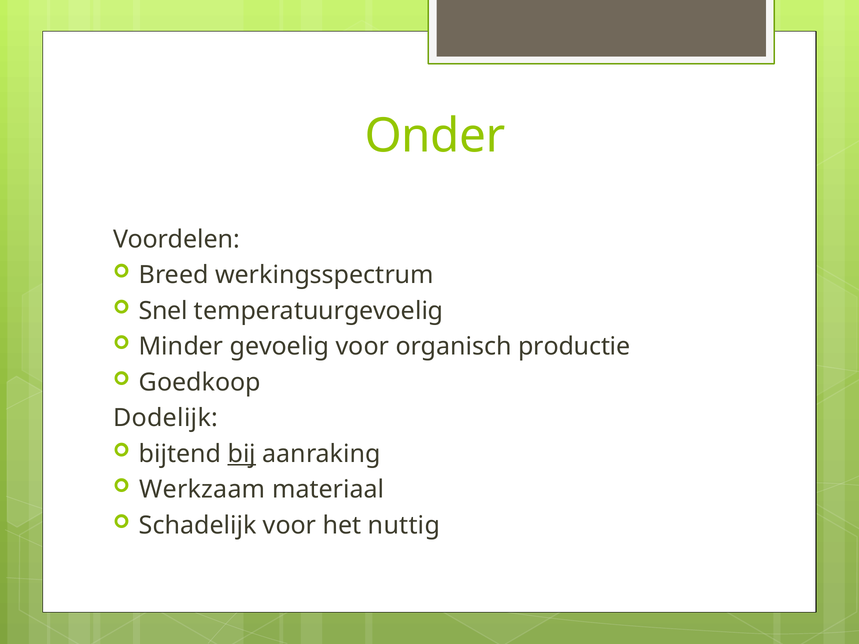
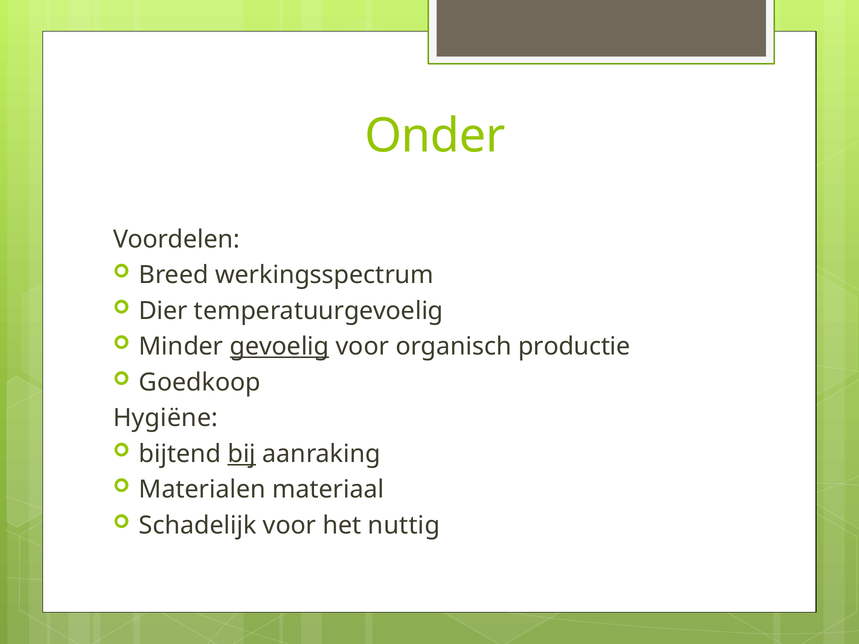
Snel: Snel -> Dier
gevoelig underline: none -> present
Dodelijk: Dodelijk -> Hygiëne
Werkzaam: Werkzaam -> Materialen
